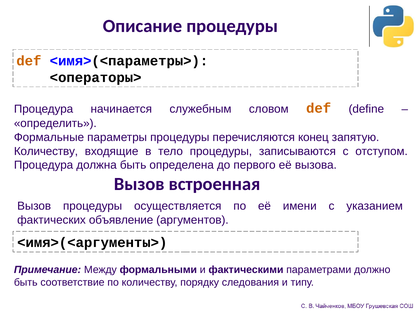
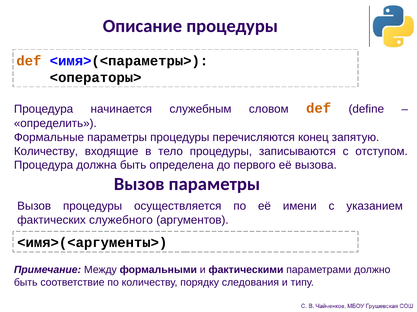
Вызов встроенная: встроенная -> параметры
объявление: объявление -> служебного
